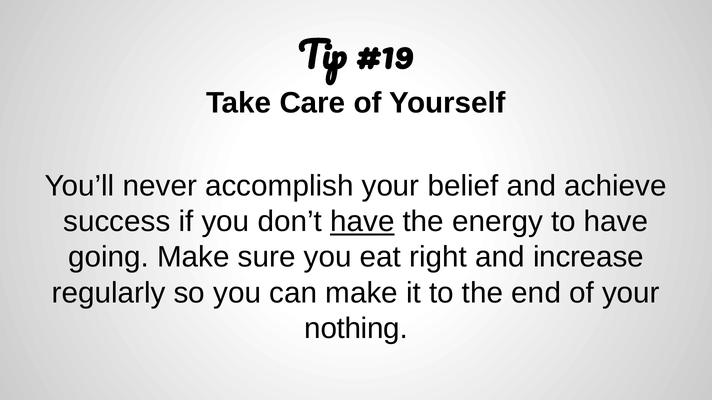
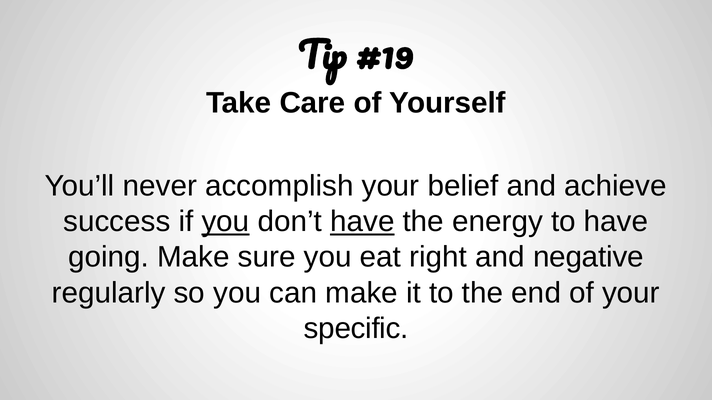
you at (226, 222) underline: none -> present
increase: increase -> negative
nothing: nothing -> specific
